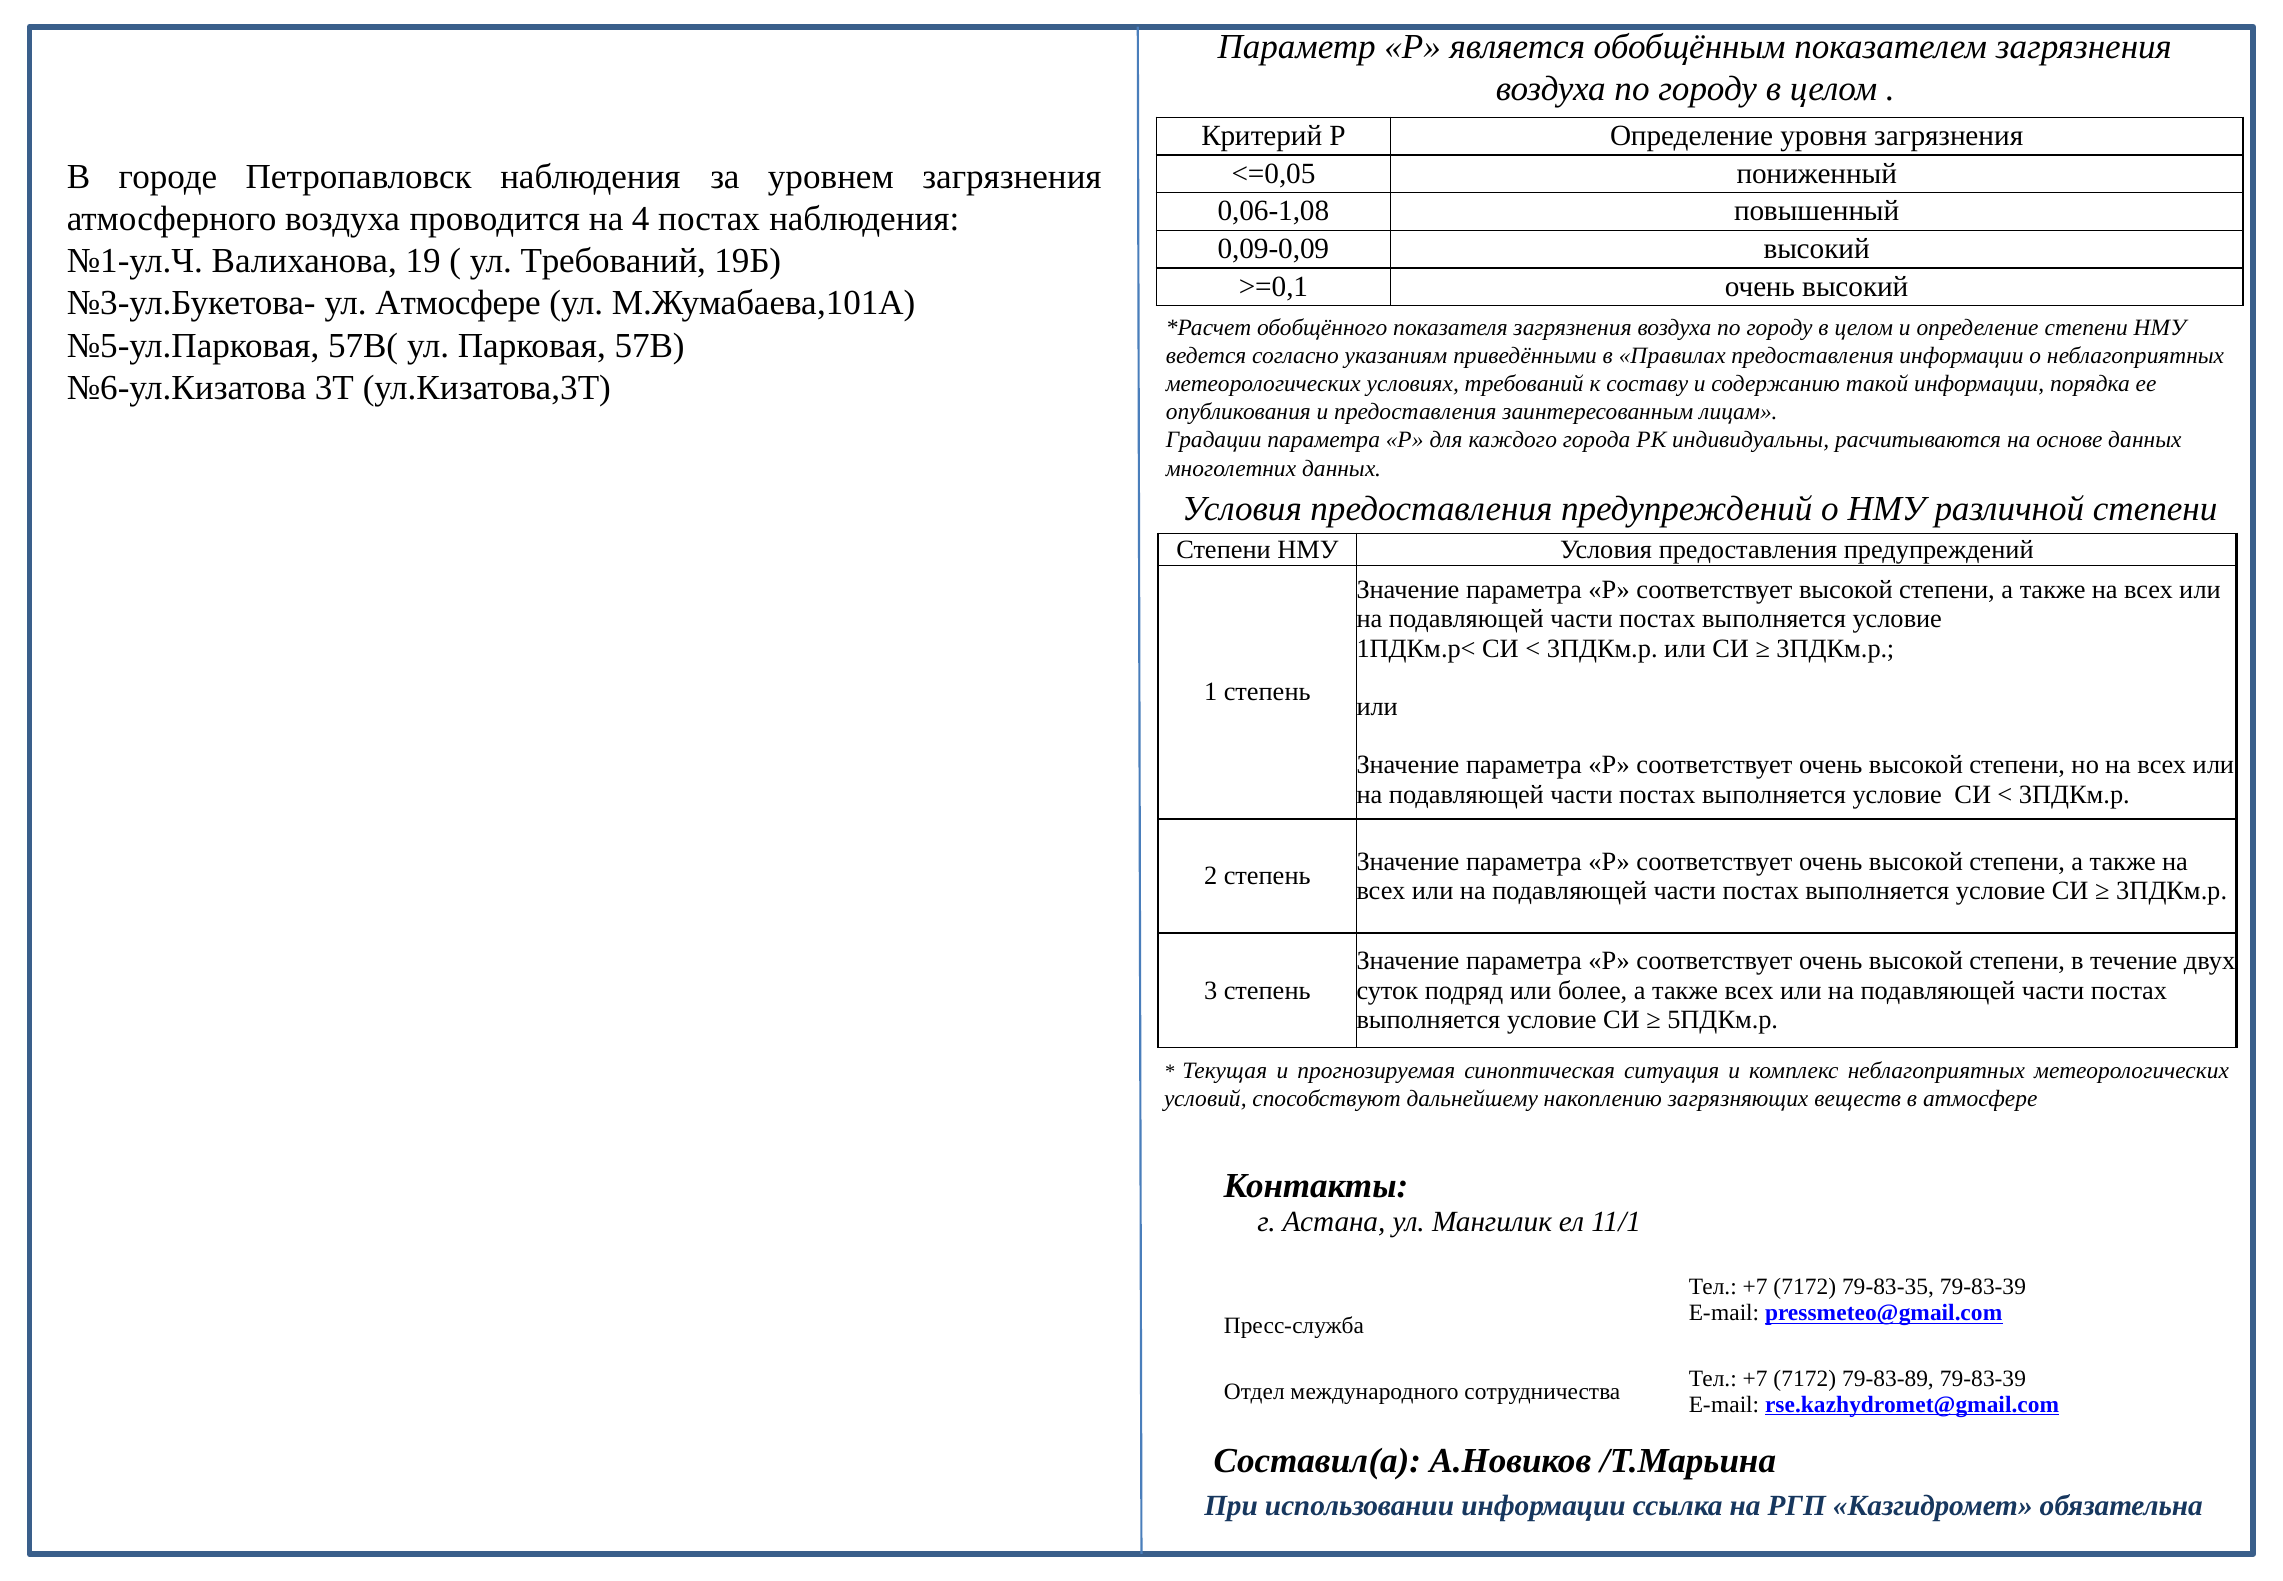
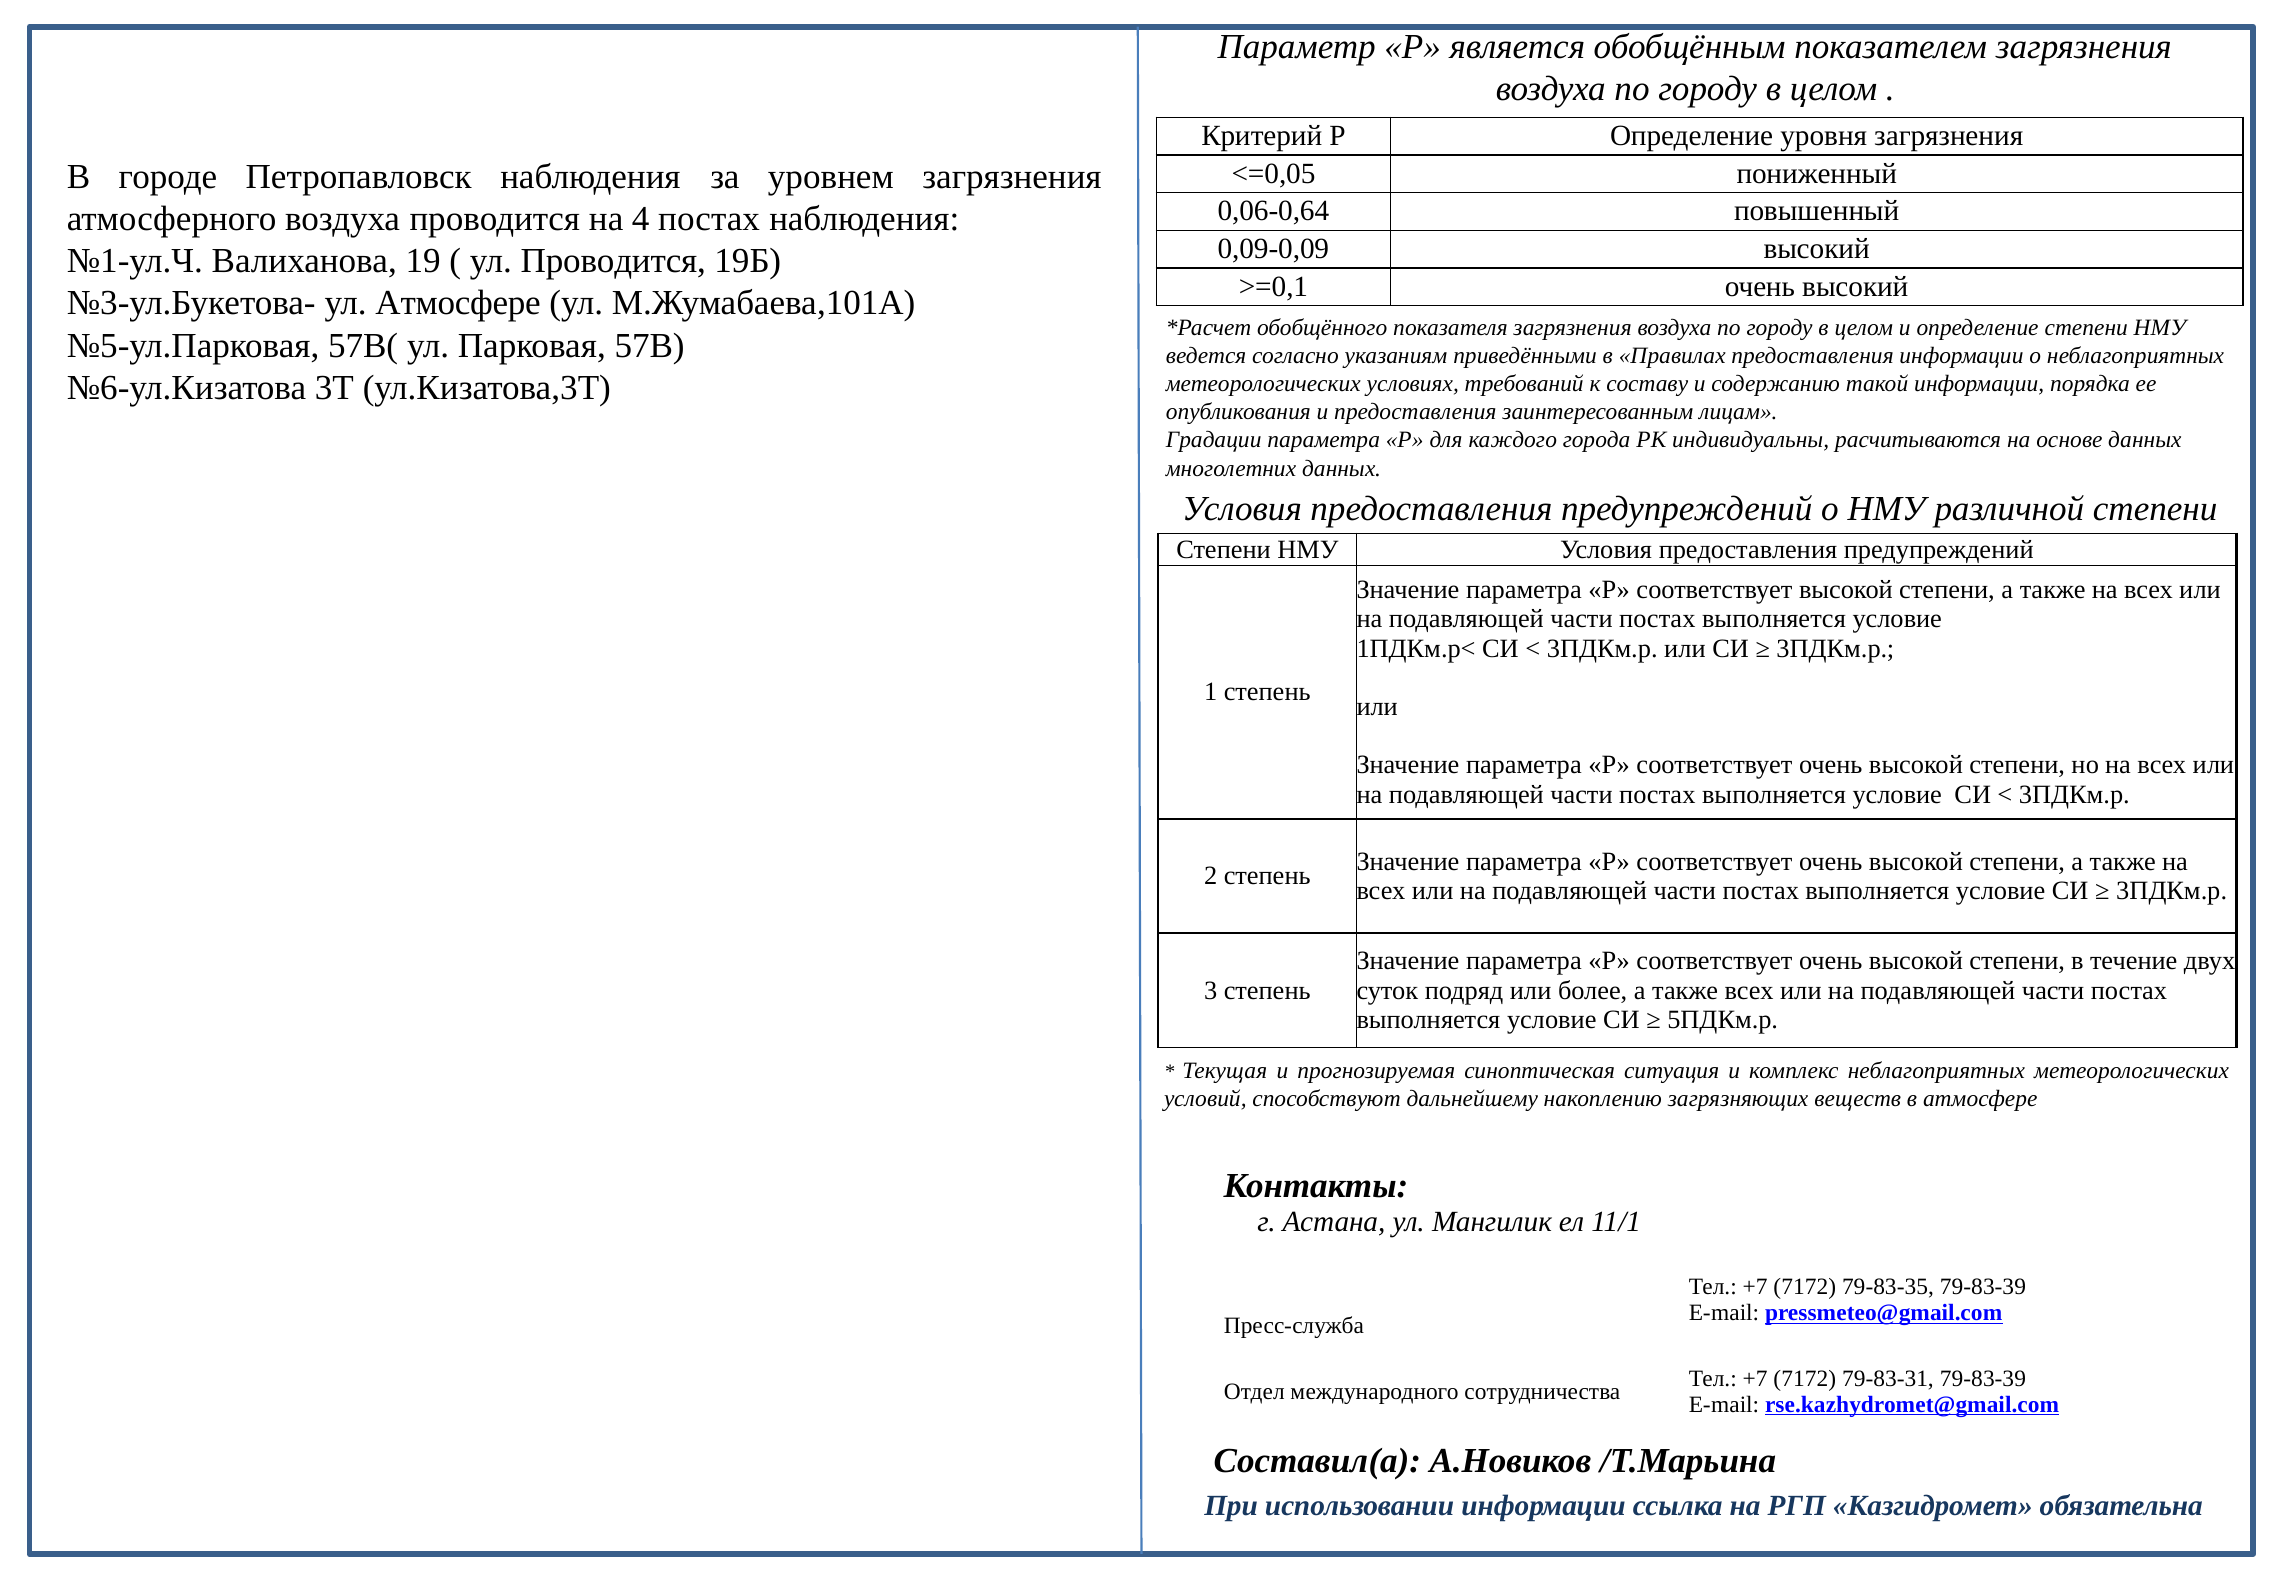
0,06-1,08: 0,06-1,08 -> 0,06-0,64
ул Требований: Требований -> Проводится
79-83-89: 79-83-89 -> 79-83-31
